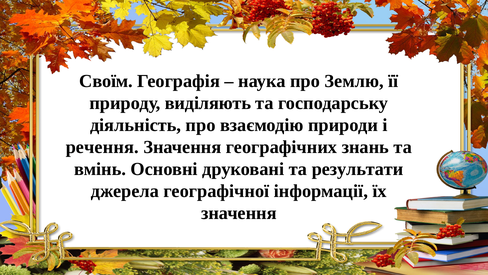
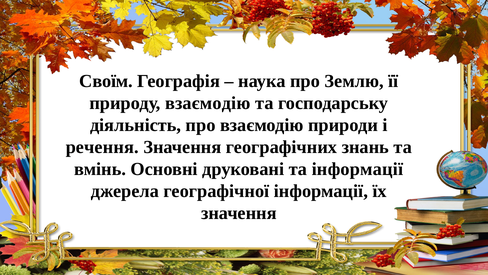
природу виділяють: виділяють -> взаємодію
та результати: результати -> інформації
